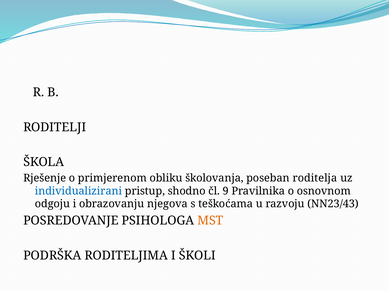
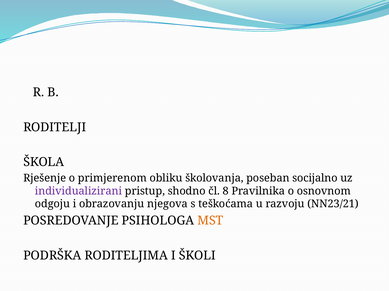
roditelja: roditelja -> socijalno
individualizirani colour: blue -> purple
9: 9 -> 8
NN23/43: NN23/43 -> NN23/21
